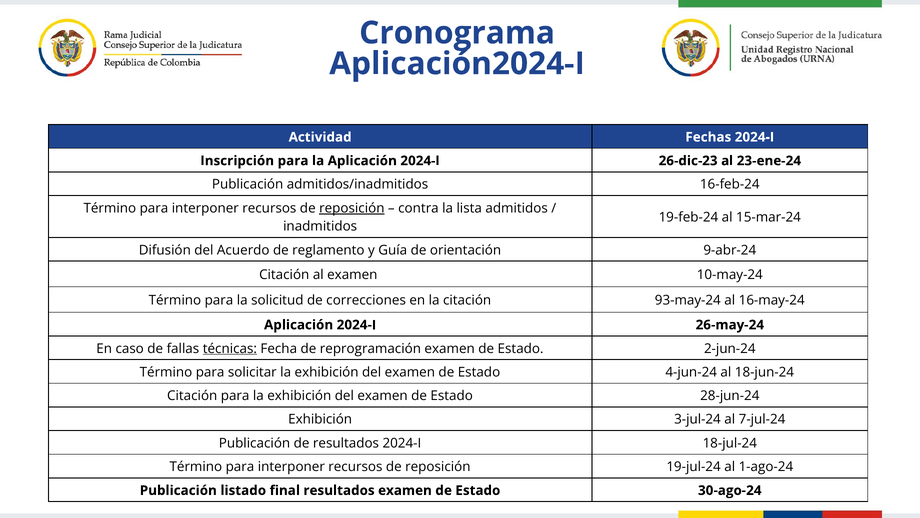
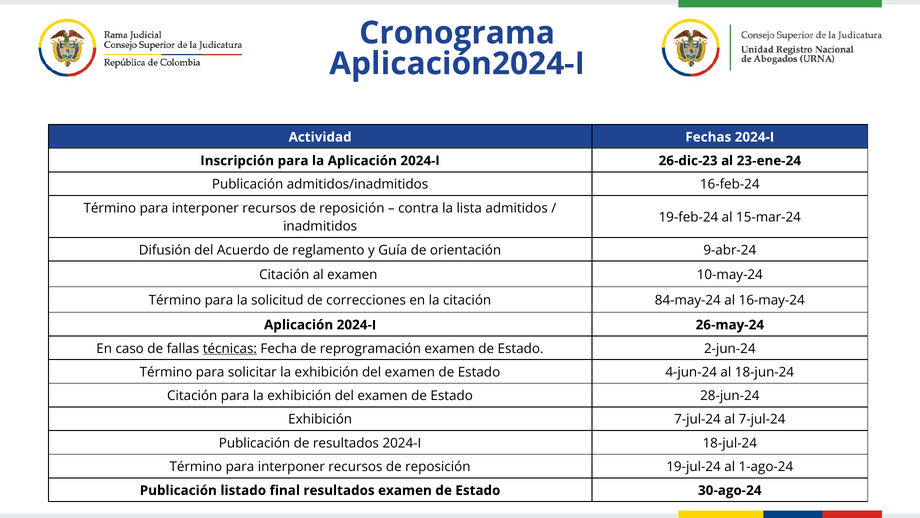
reposición at (352, 208) underline: present -> none
93-may-24: 93-may-24 -> 84-may-24
Exhibición 3-jul-24: 3-jul-24 -> 7-jul-24
